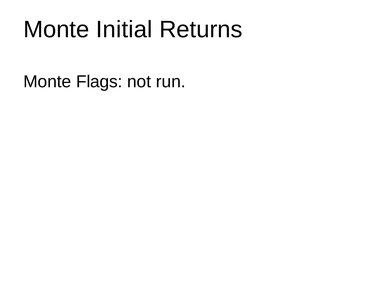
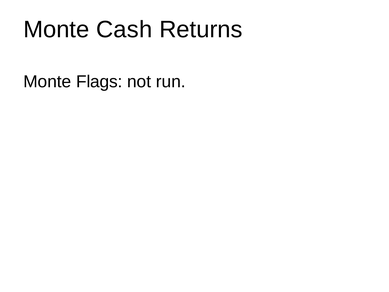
Initial: Initial -> Cash
